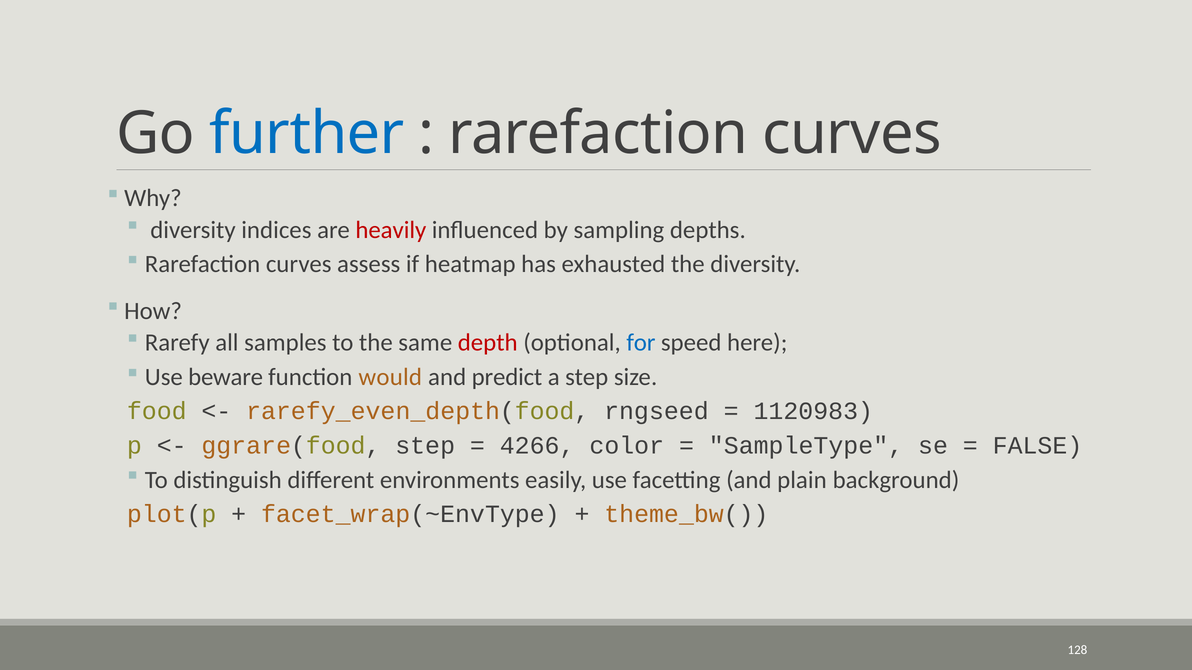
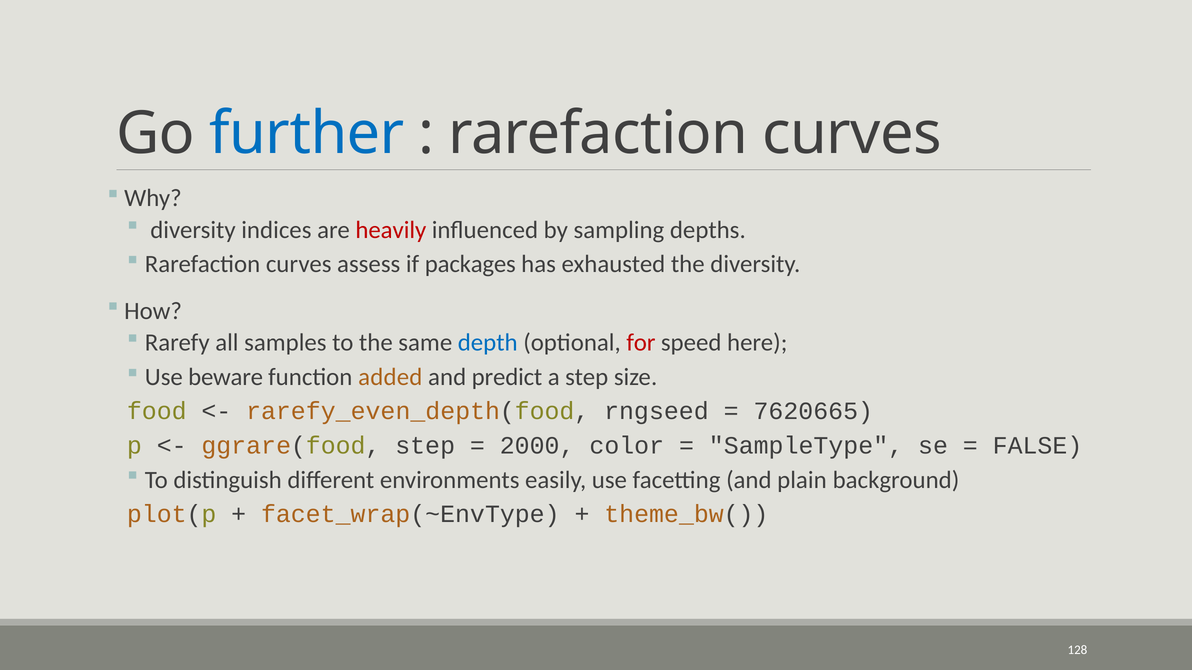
heatmap: heatmap -> packages
depth colour: red -> blue
for colour: blue -> red
would: would -> added
1120983: 1120983 -> 7620665
4266: 4266 -> 2000
